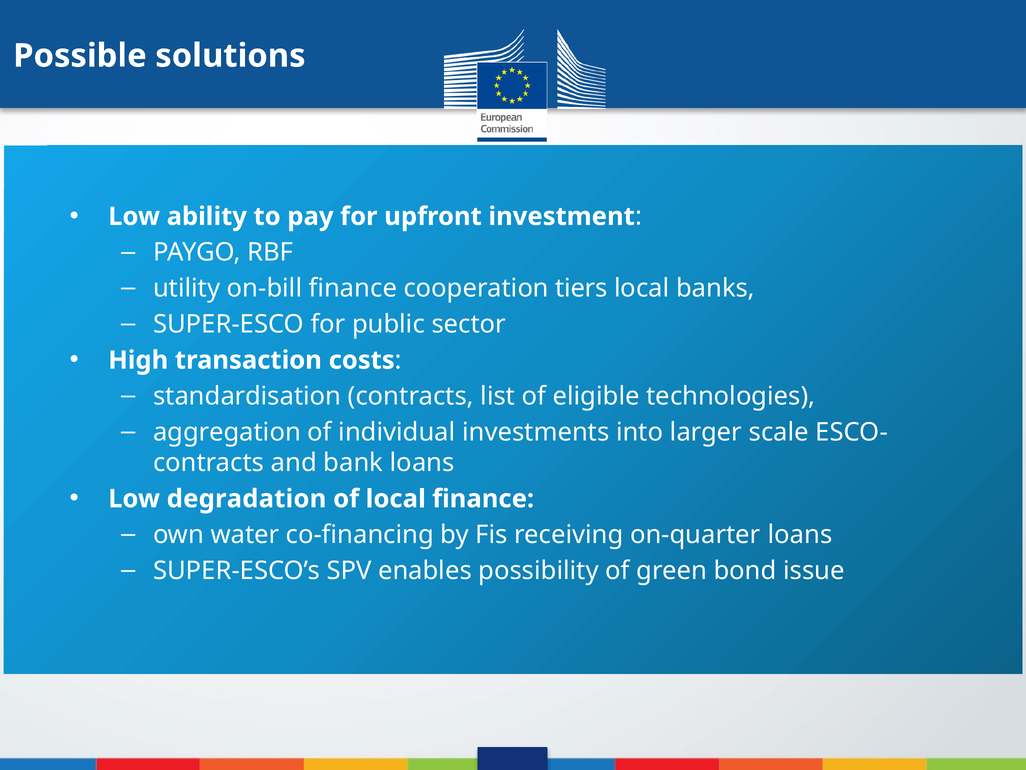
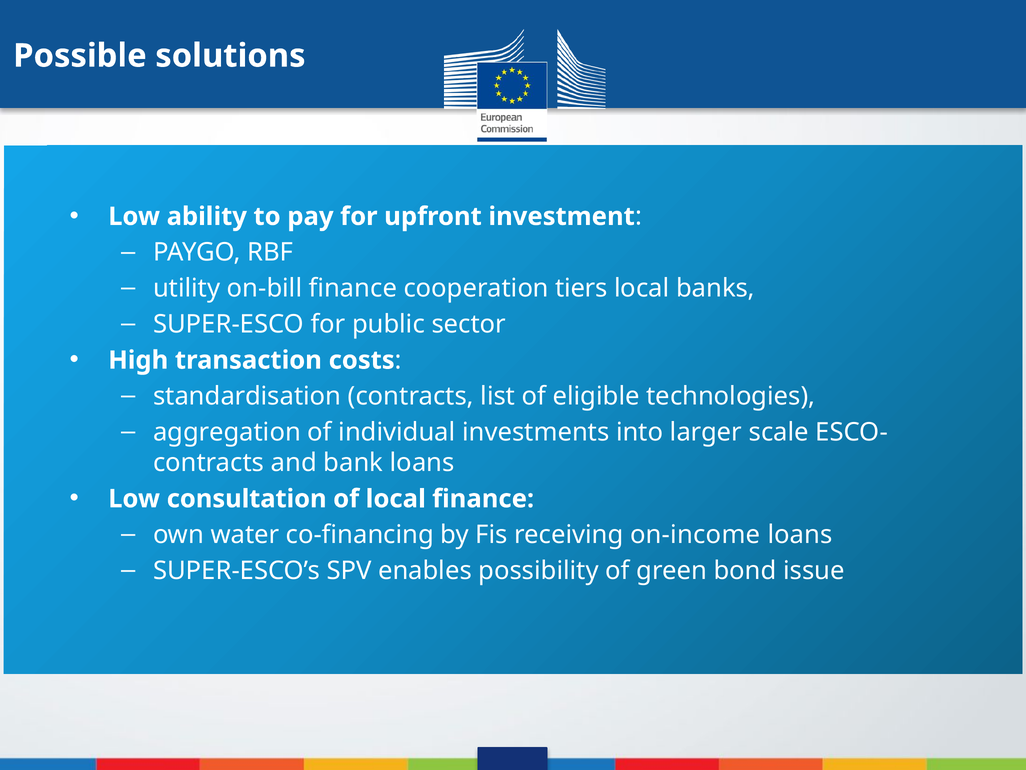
degradation: degradation -> consultation
on-quarter: on-quarter -> on-income
